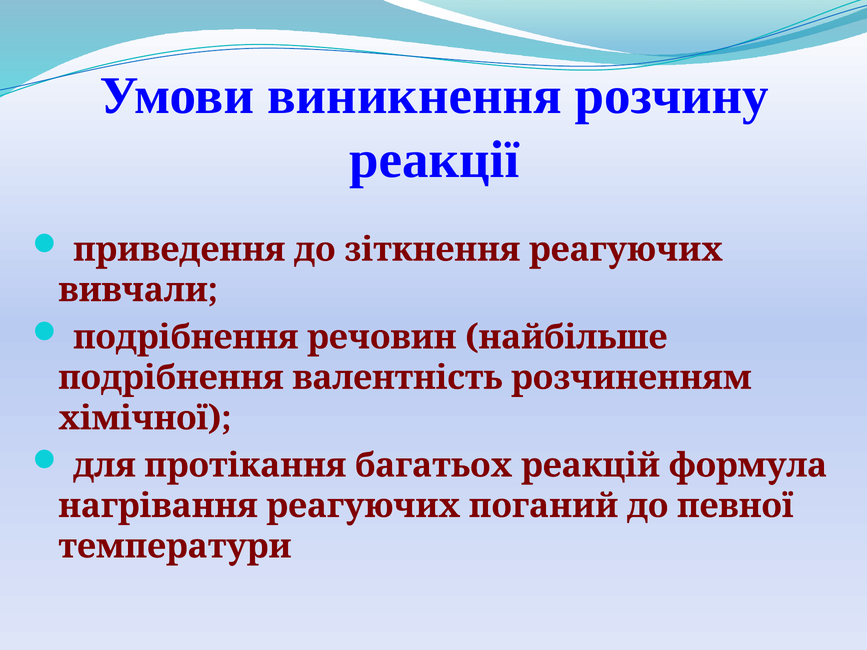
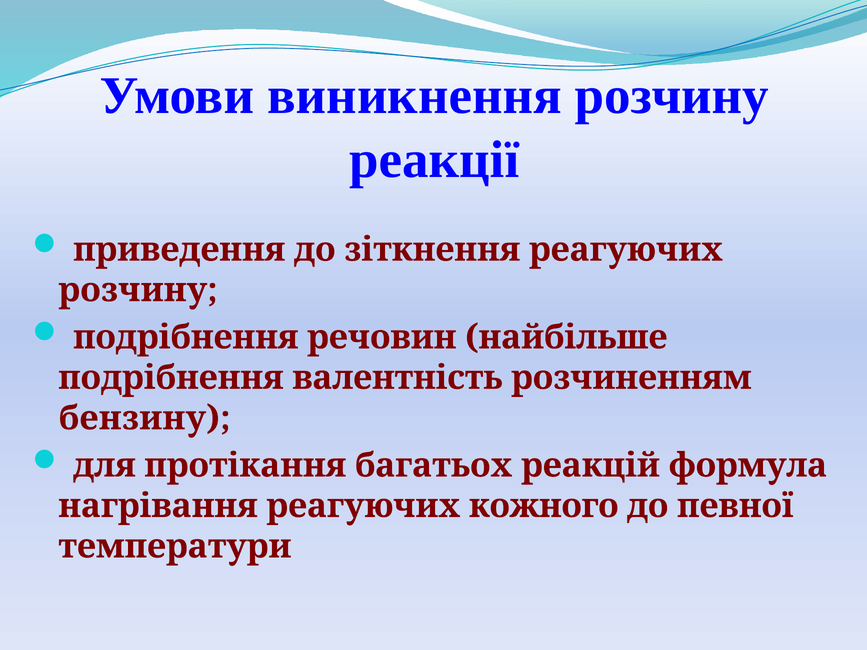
вивчали at (138, 290): вивчали -> розчину
хімічної: хімічної -> бензину
поганий: поганий -> кожного
